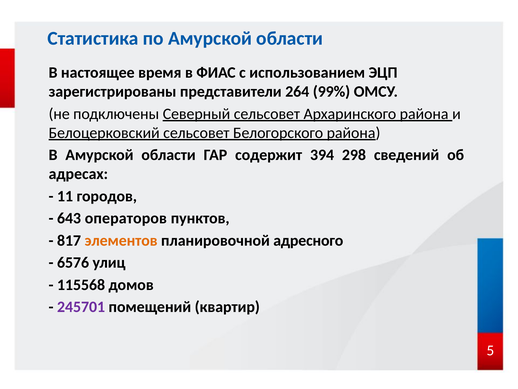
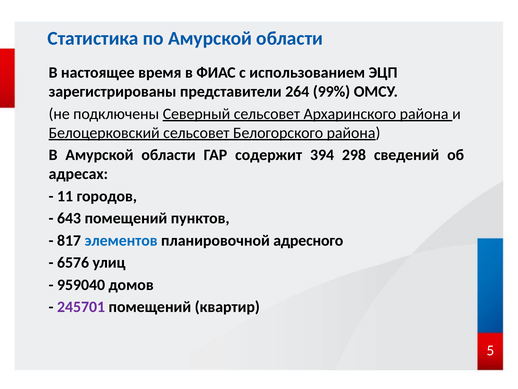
643 операторов: операторов -> помещений
элементов colour: orange -> blue
115568: 115568 -> 959040
